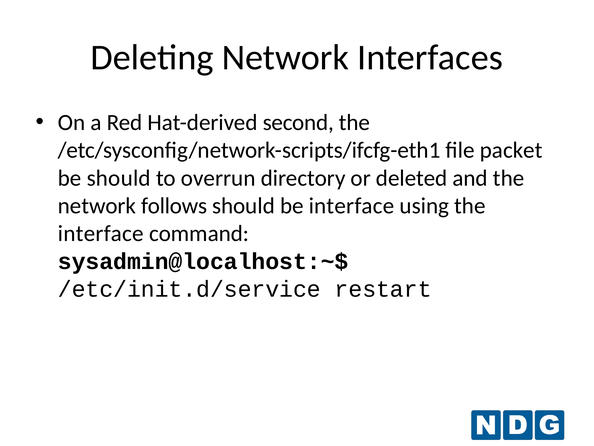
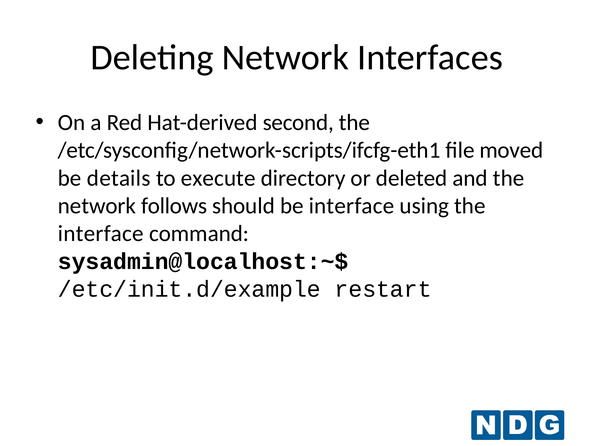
packet: packet -> moved
be should: should -> details
overrun: overrun -> execute
/etc/init.d/service: /etc/init.d/service -> /etc/init.d/example
